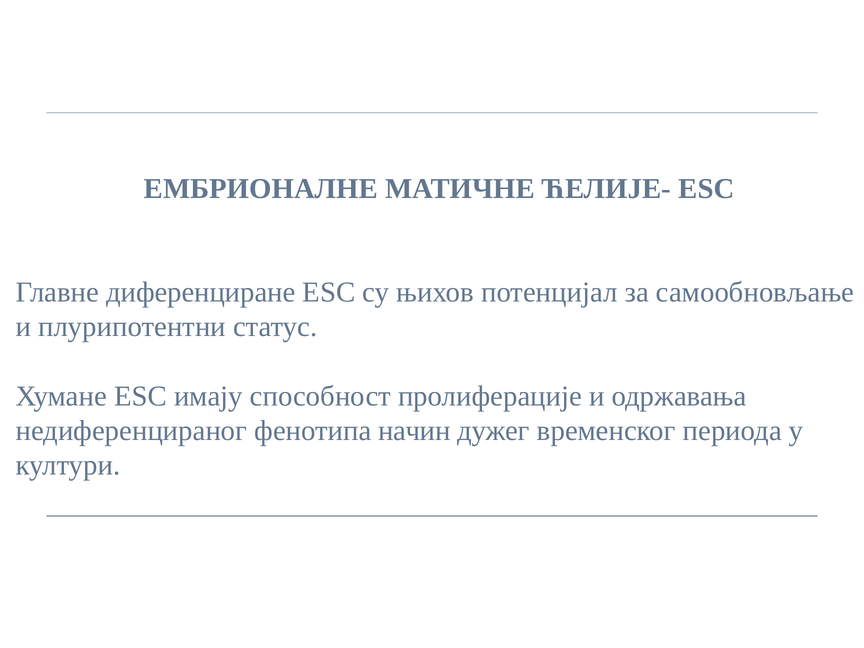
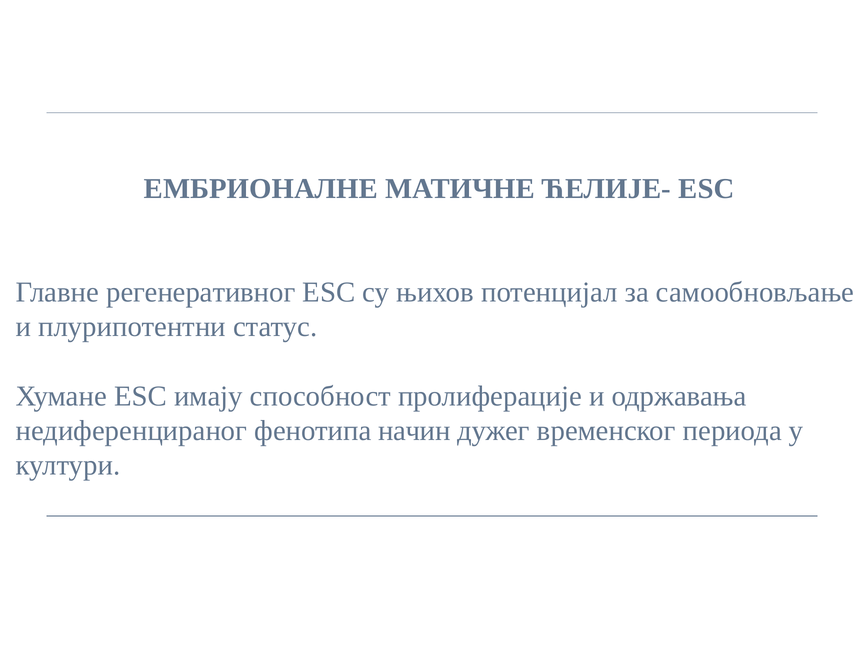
диференциране: диференциране -> регенеративног
